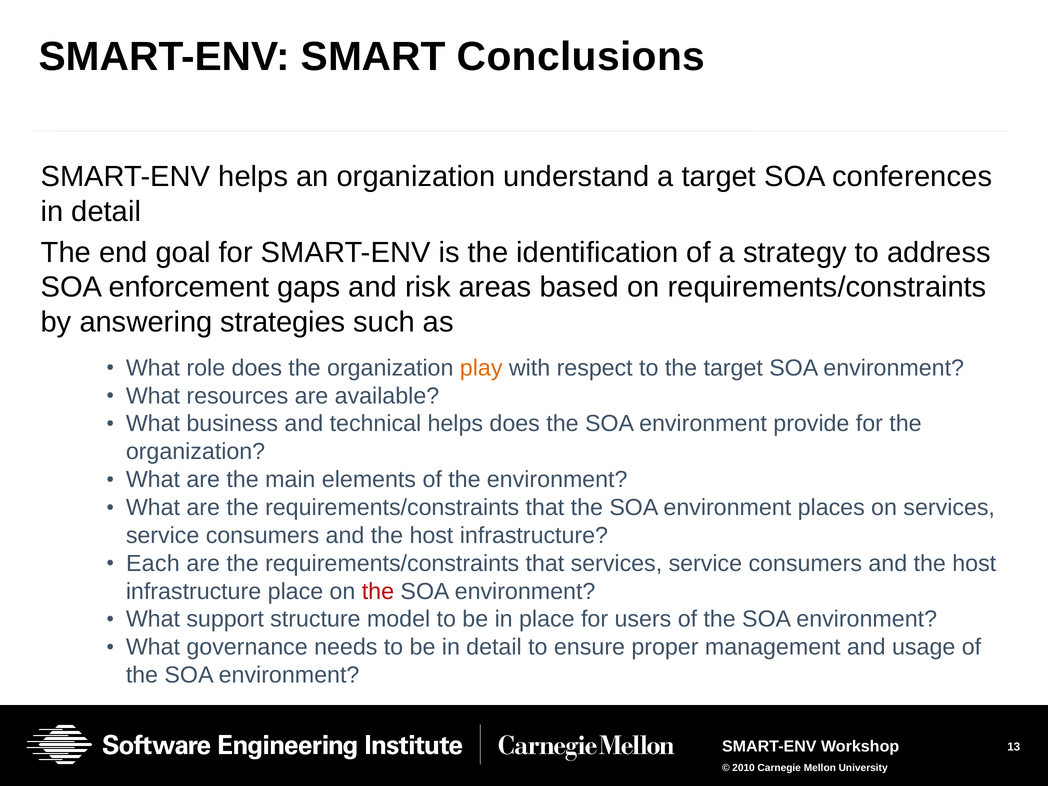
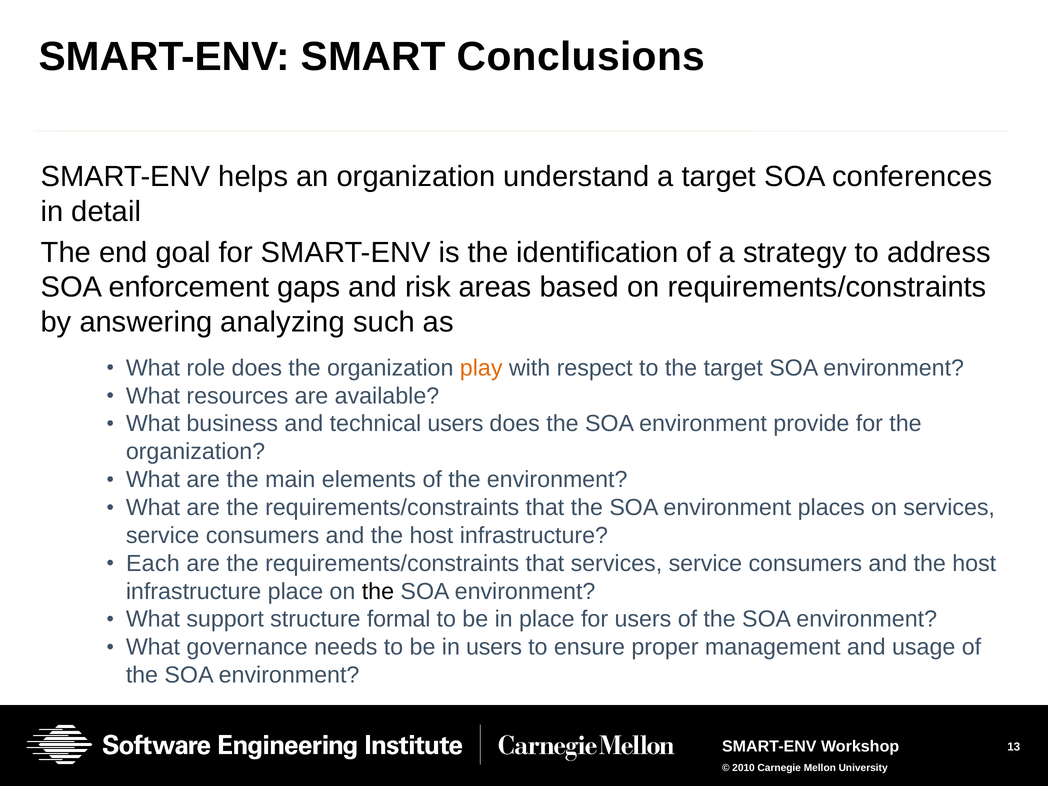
strategies: strategies -> analyzing
technical helps: helps -> users
the at (378, 591) colour: red -> black
model: model -> formal
be in detail: detail -> users
